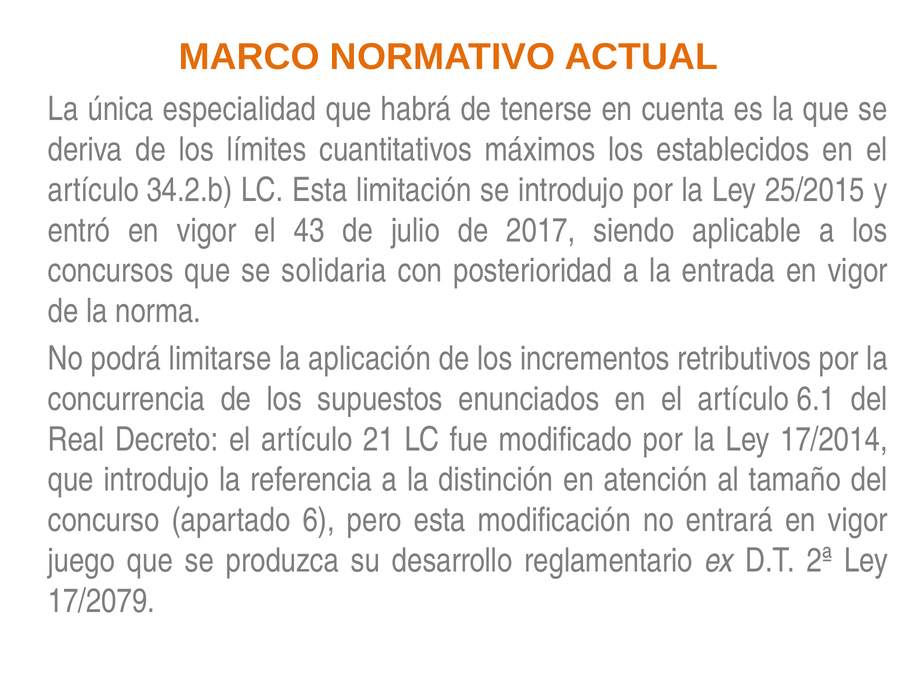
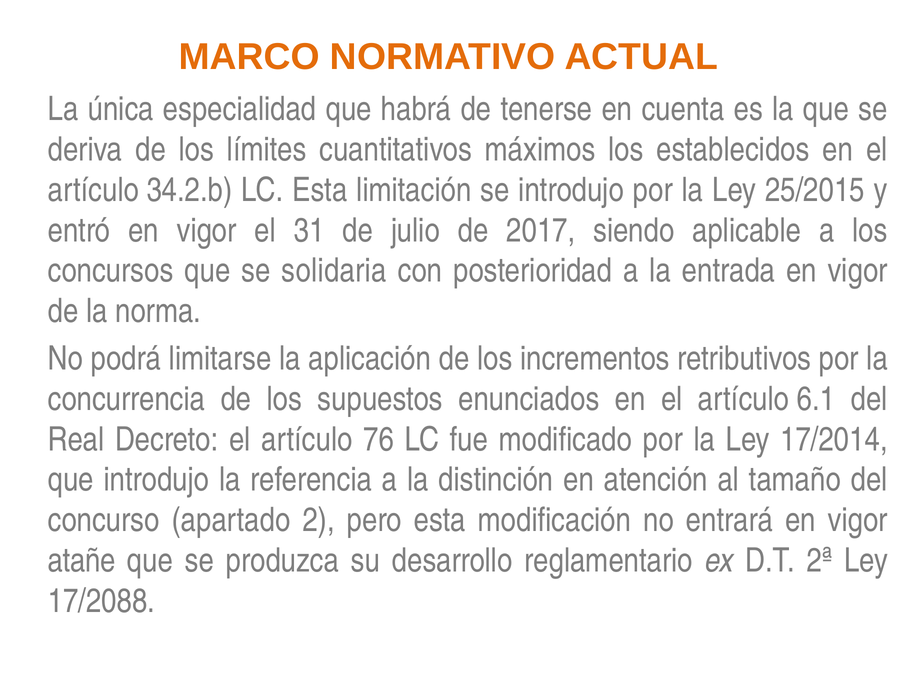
43: 43 -> 31
21: 21 -> 76
6: 6 -> 2
juego: juego -> atañe
17/2079: 17/2079 -> 17/2088
